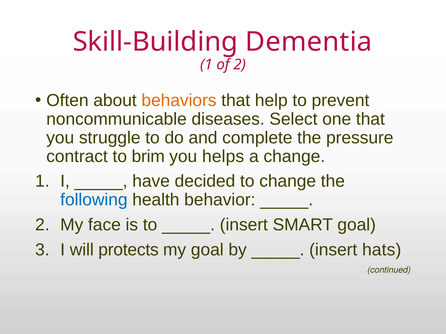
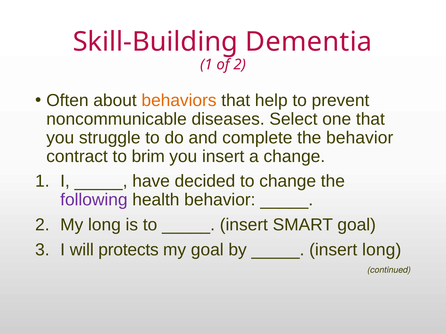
the pressure: pressure -> behavior
you helps: helps -> insert
following colour: blue -> purple
My face: face -> long
insert hats: hats -> long
